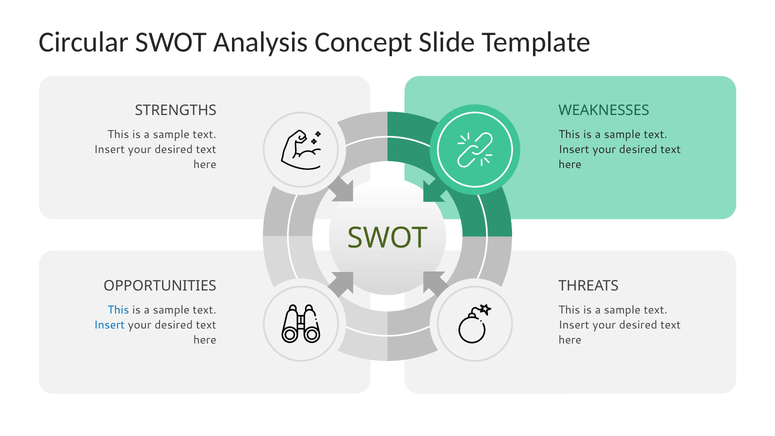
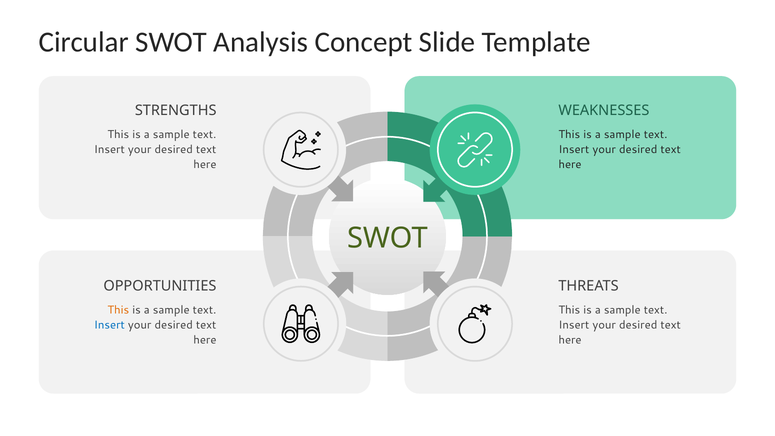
This at (118, 310) colour: blue -> orange
